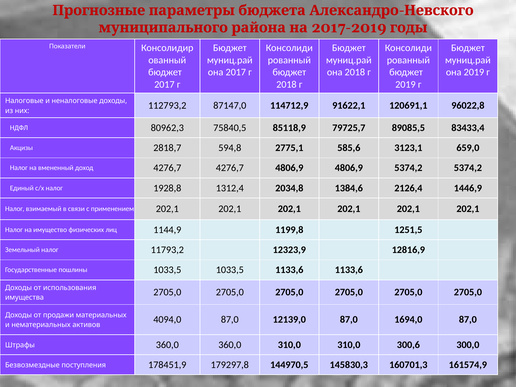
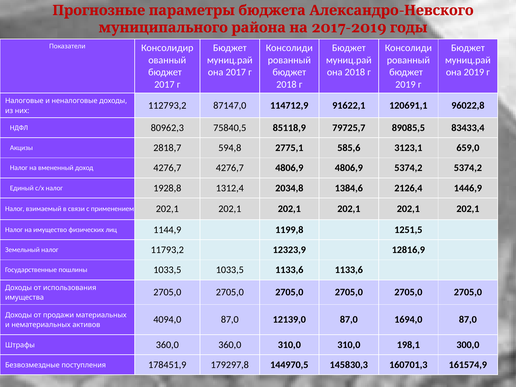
300,6: 300,6 -> 198,1
